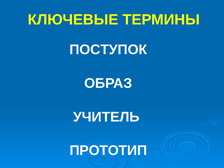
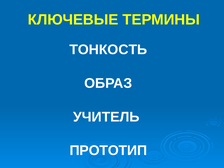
ПОСТУПОК: ПОСТУПОК -> ТОНКОСТЬ
